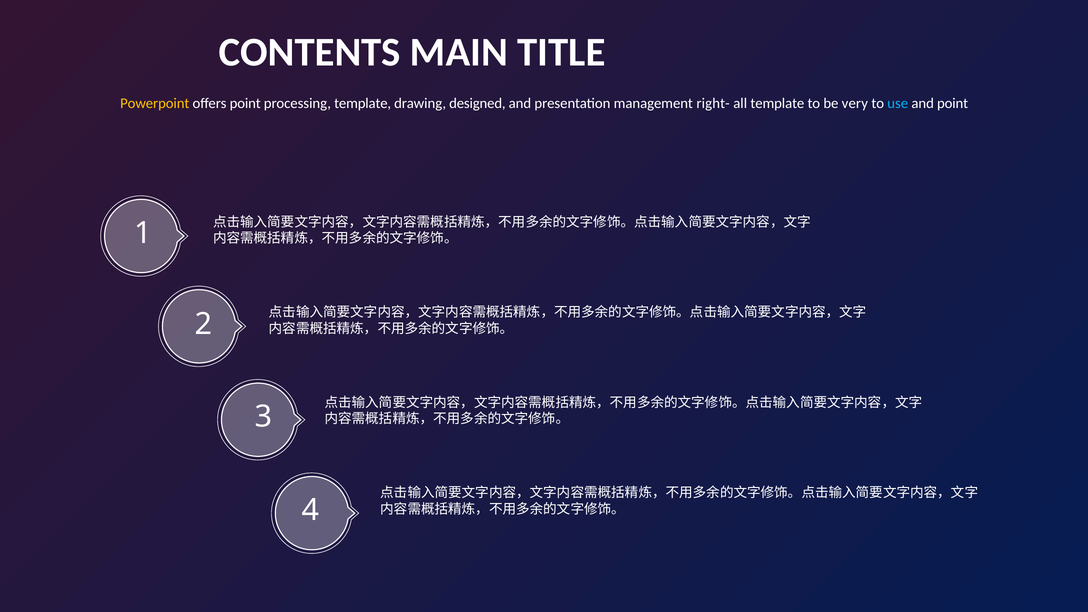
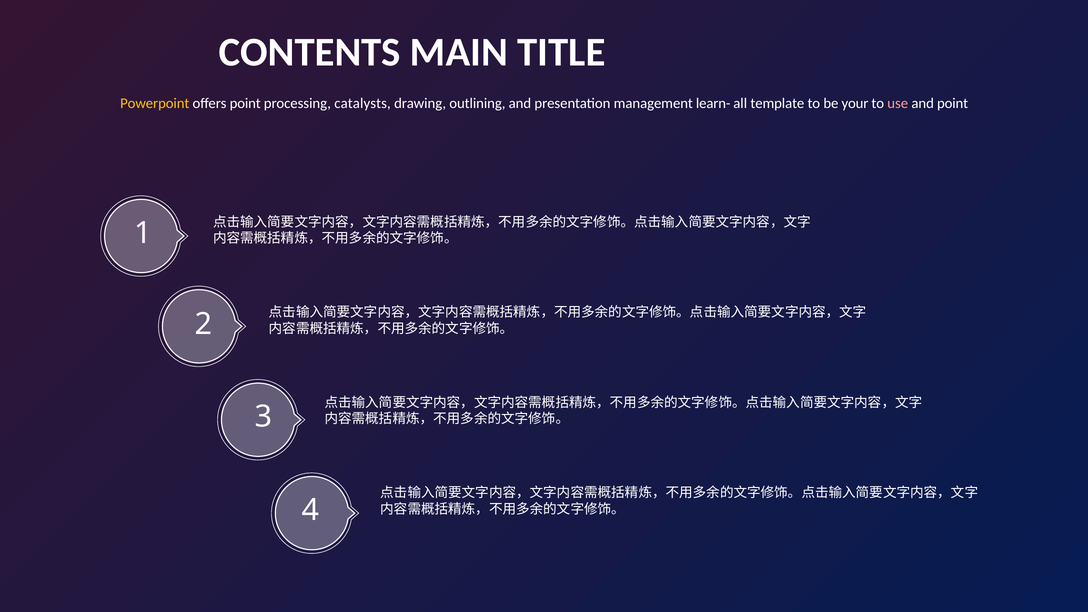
processing template: template -> catalysts
designed: designed -> outlining
right-: right- -> learn-
very: very -> your
use colour: light blue -> pink
